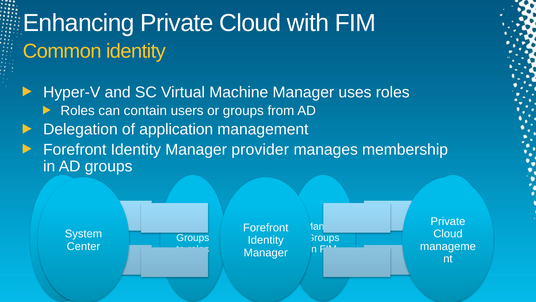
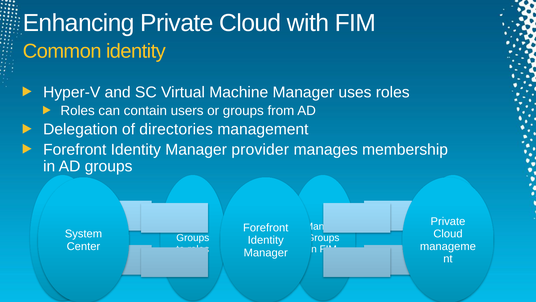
application: application -> directories
